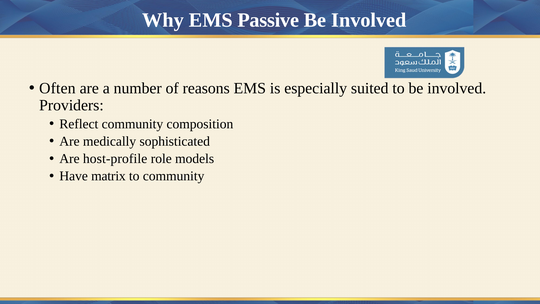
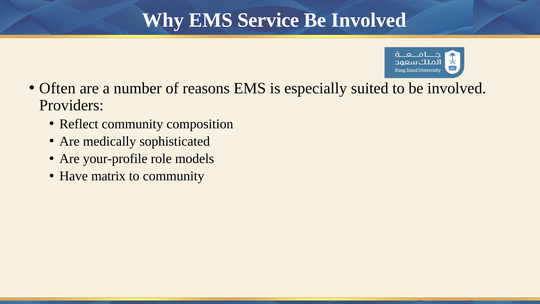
Passive: Passive -> Service
host-profile: host-profile -> your-profile
